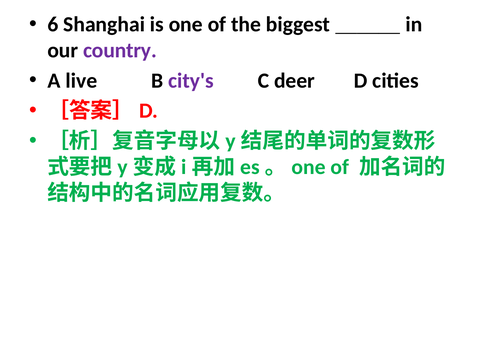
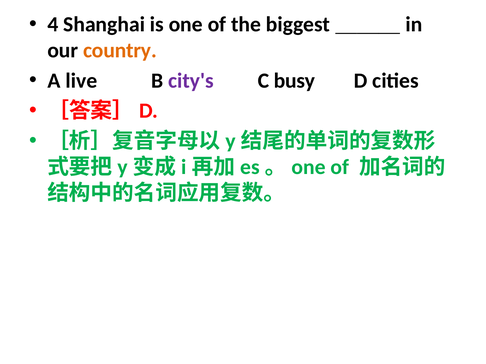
6: 6 -> 4
country colour: purple -> orange
deer: deer -> busy
